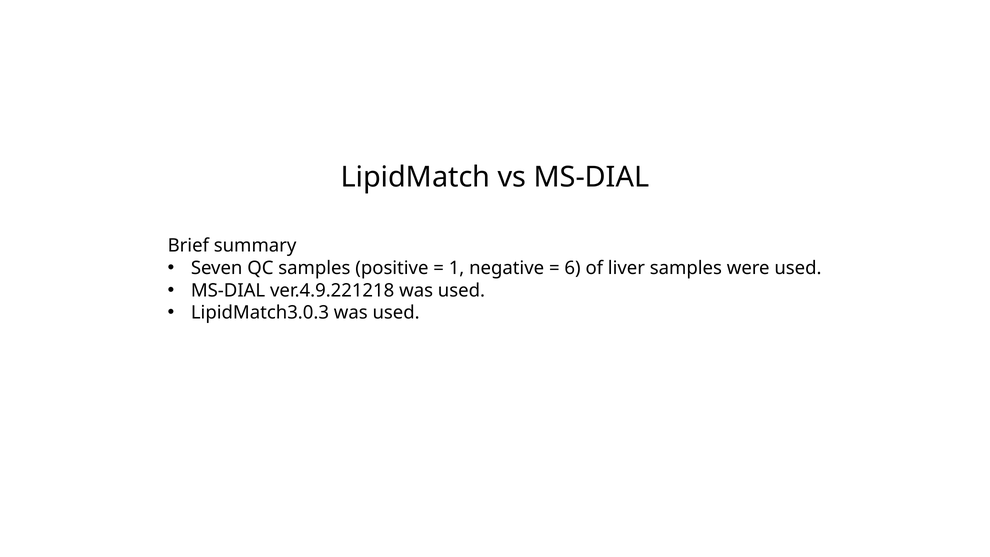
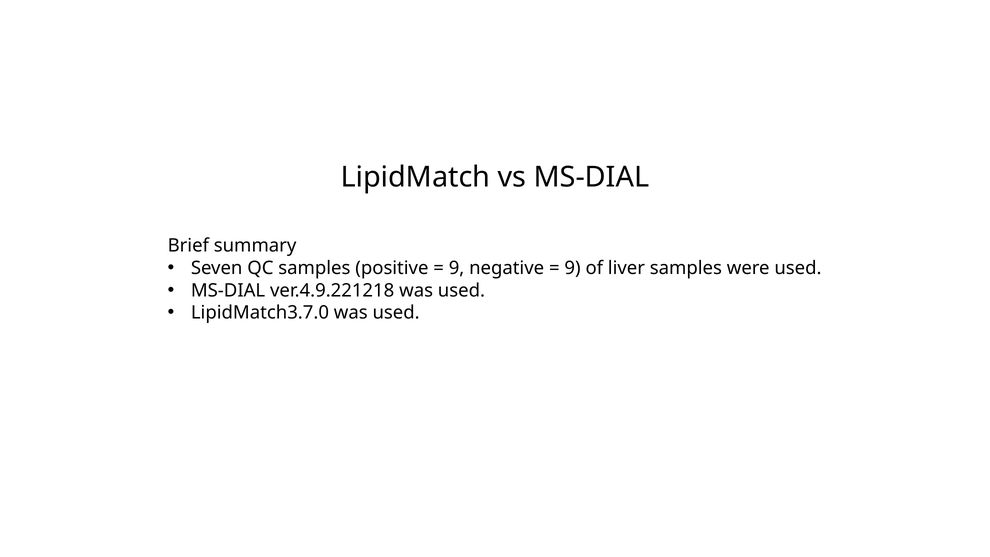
1 at (457, 268): 1 -> 9
6 at (573, 268): 6 -> 9
LipidMatch3.0.3: LipidMatch3.0.3 -> LipidMatch3.7.0
